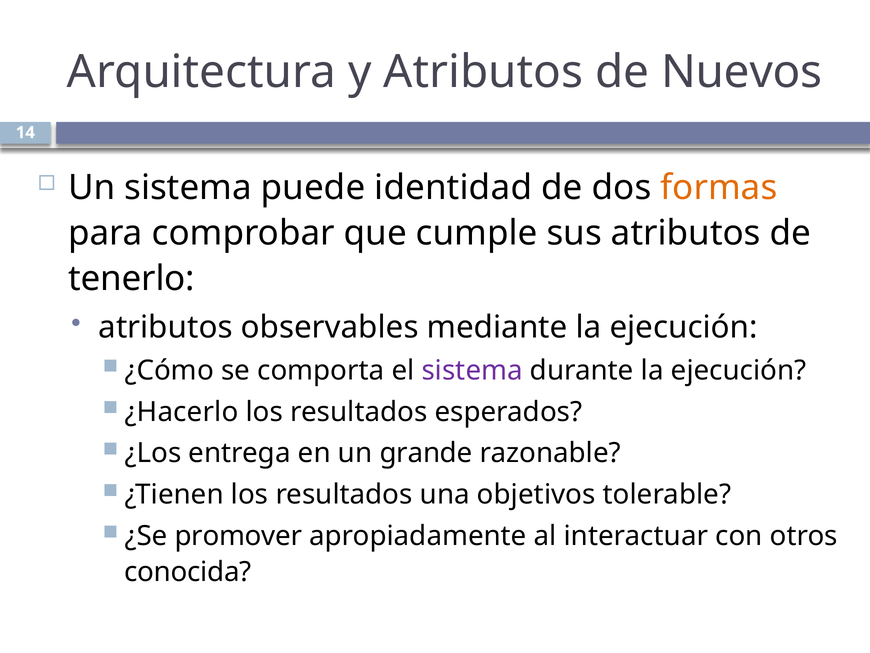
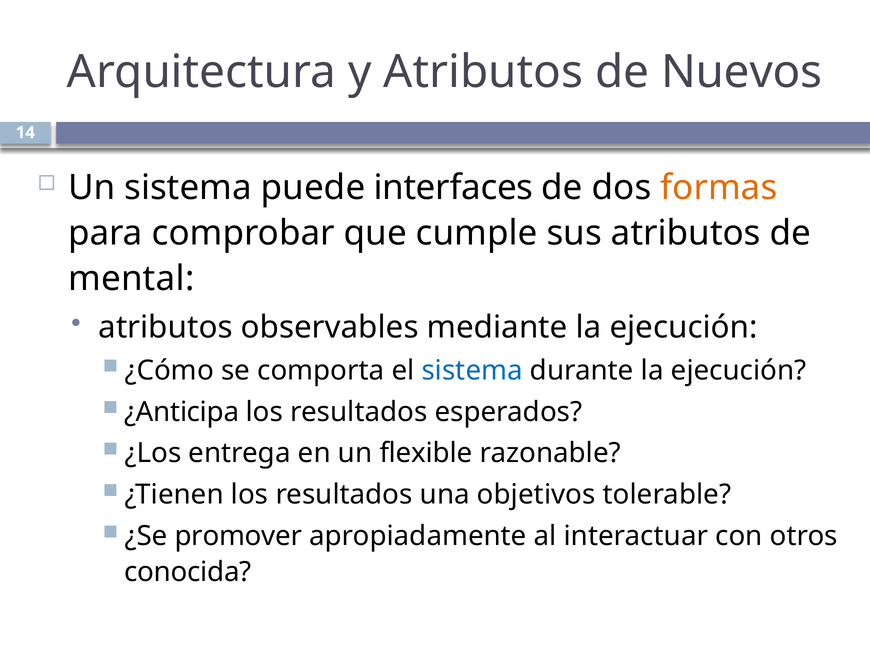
identidad: identidad -> interfaces
tenerlo: tenerlo -> mental
sistema at (472, 370) colour: purple -> blue
¿Hacerlo: ¿Hacerlo -> ¿Anticipa
grande: grande -> flexible
